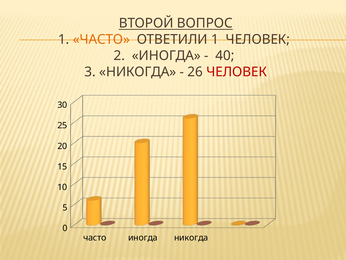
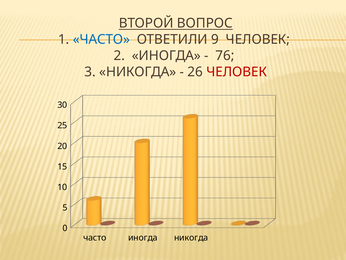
ЧАСТО at (101, 39) colour: orange -> blue
ОТВЕТИЛИ 1: 1 -> 9
40: 40 -> 76
